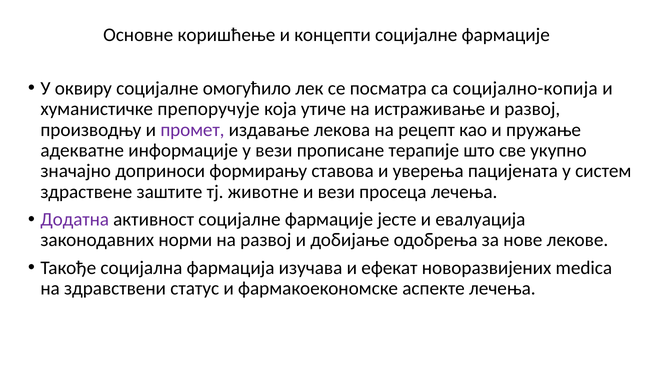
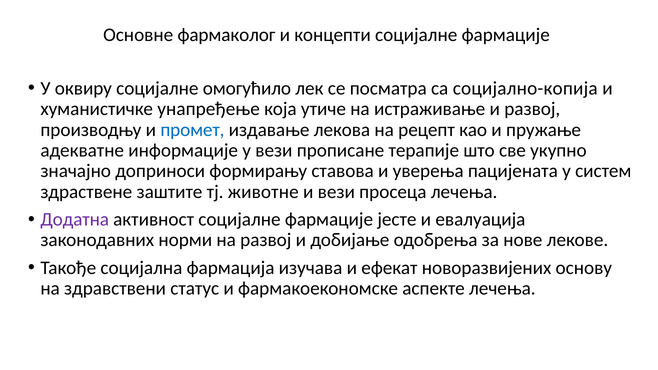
коришћење: коришћење -> фармаколог
препоручује: препоручује -> унапређење
промет colour: purple -> blue
medica: medica -> основу
